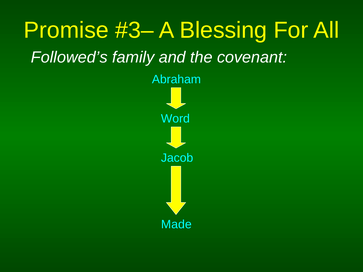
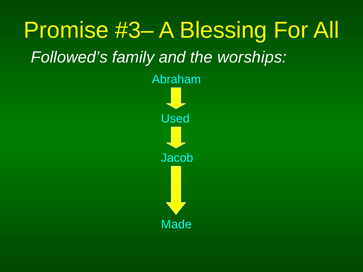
covenant: covenant -> worships
Word: Word -> Used
